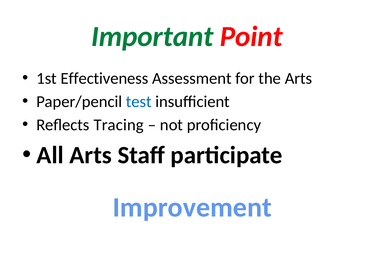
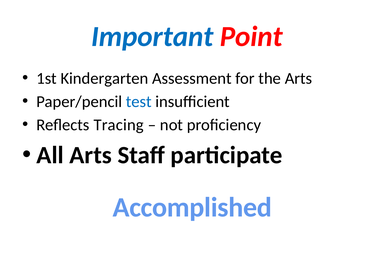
Important colour: green -> blue
Effectiveness: Effectiveness -> Kindergarten
Improvement: Improvement -> Accomplished
